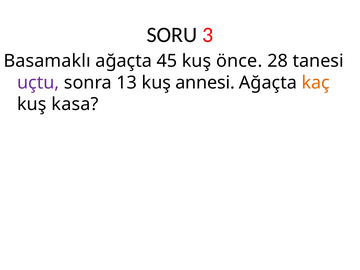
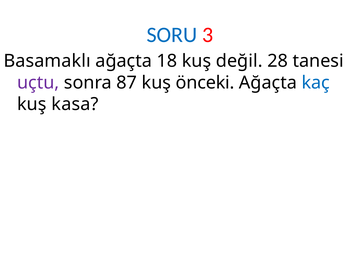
SORU colour: black -> blue
45: 45 -> 18
önce: önce -> değil
13: 13 -> 87
annesi: annesi -> önceki
kaç colour: orange -> blue
